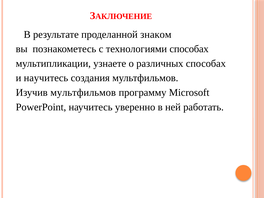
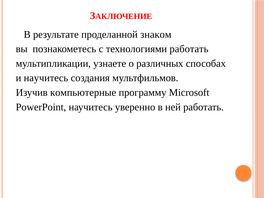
технологиями способах: способах -> работать
Изучив мультфильмов: мультфильмов -> компьютерные
